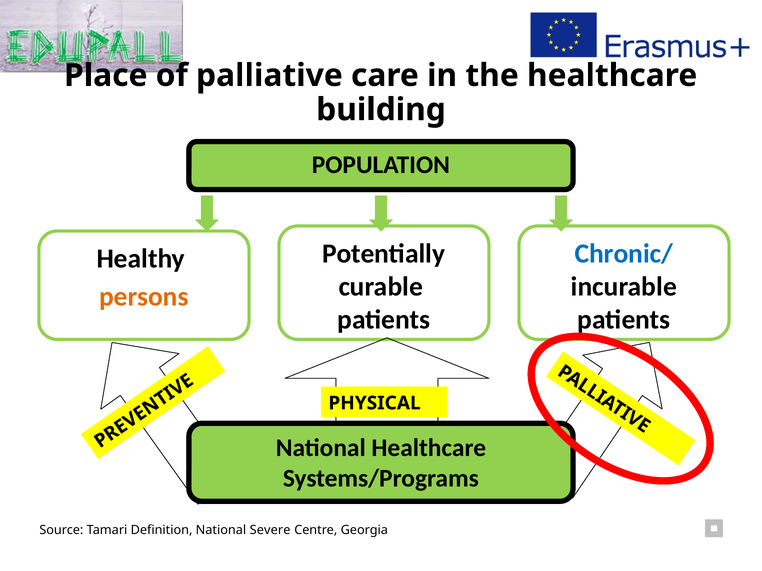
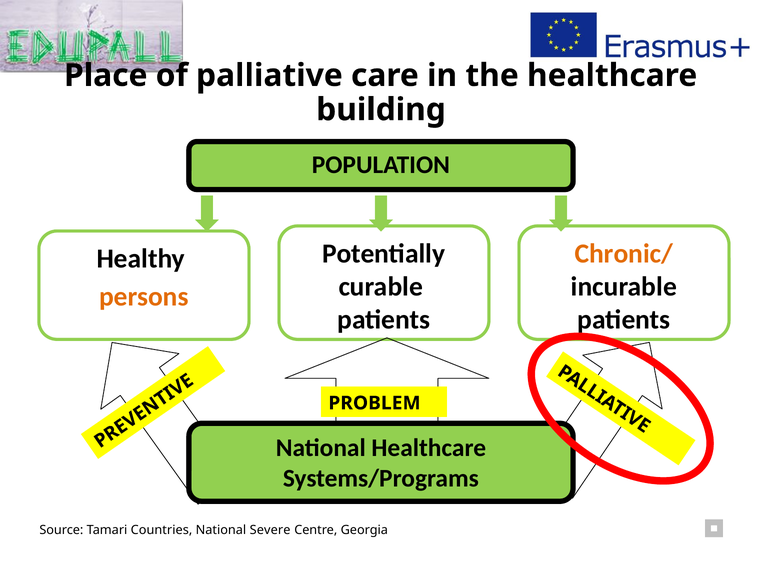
Chronic/ colour: blue -> orange
PHYSICAL: PHYSICAL -> PROBLEM
Definition: Definition -> Countries
